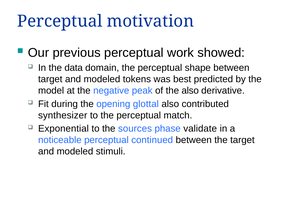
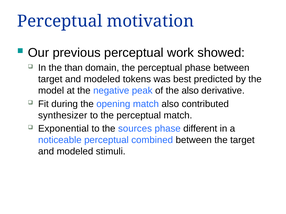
data: data -> than
perceptual shape: shape -> phase
opening glottal: glottal -> match
validate: validate -> different
continued: continued -> combined
